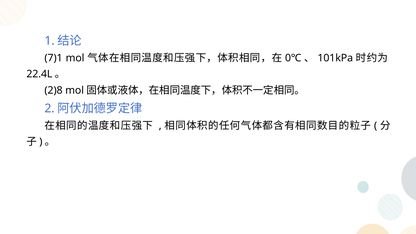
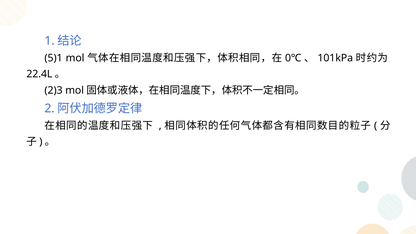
7)1: 7)1 -> 5)1
2)8: 2)8 -> 2)3
